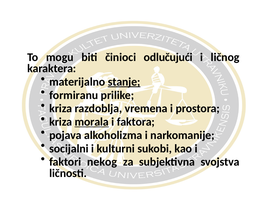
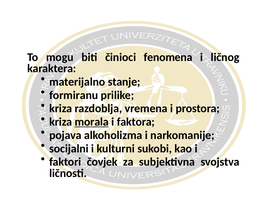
odlučujući: odlučujući -> fenomena
stanje underline: present -> none
nekog: nekog -> čovjek
